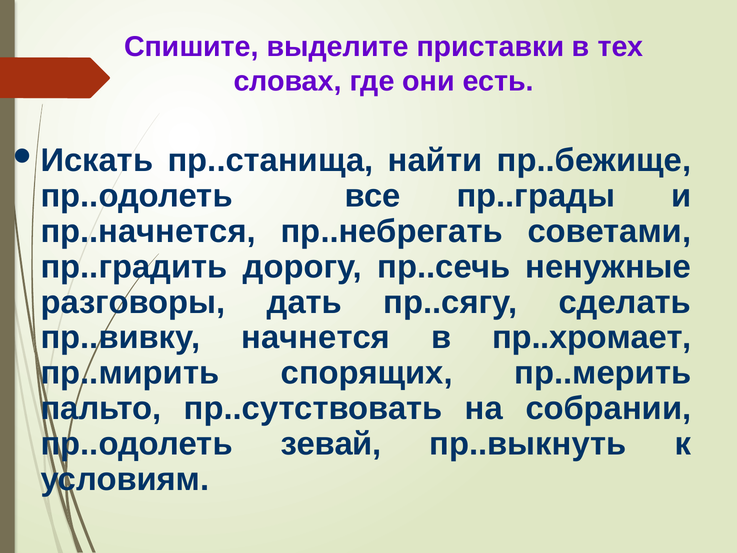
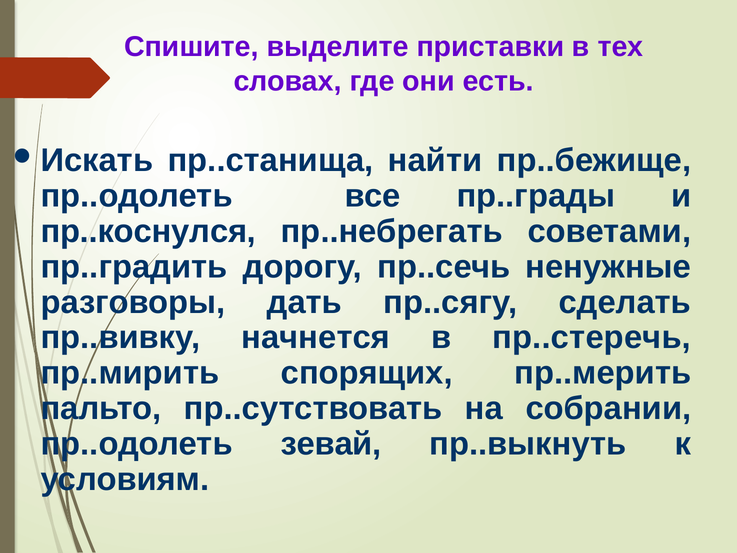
пр..начнется: пр..начнется -> пр..коснулся
пр..хромает: пр..хромает -> пр..стеречь
